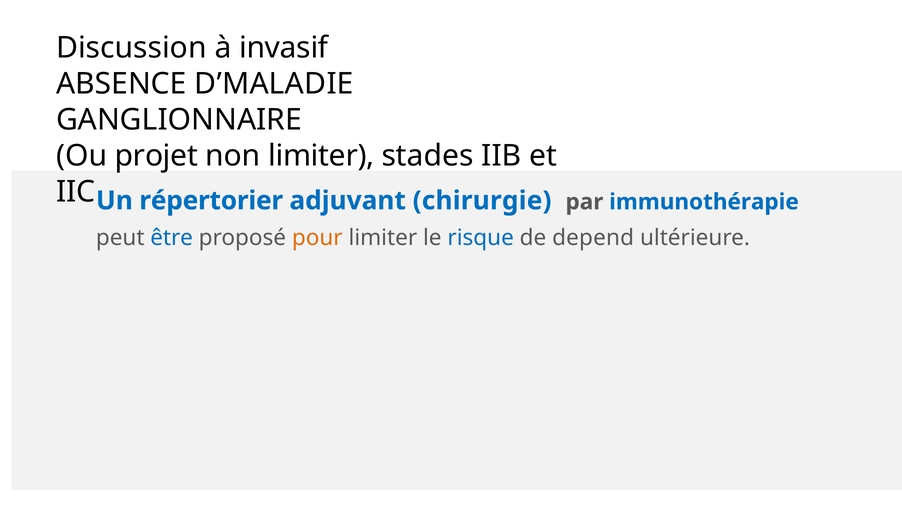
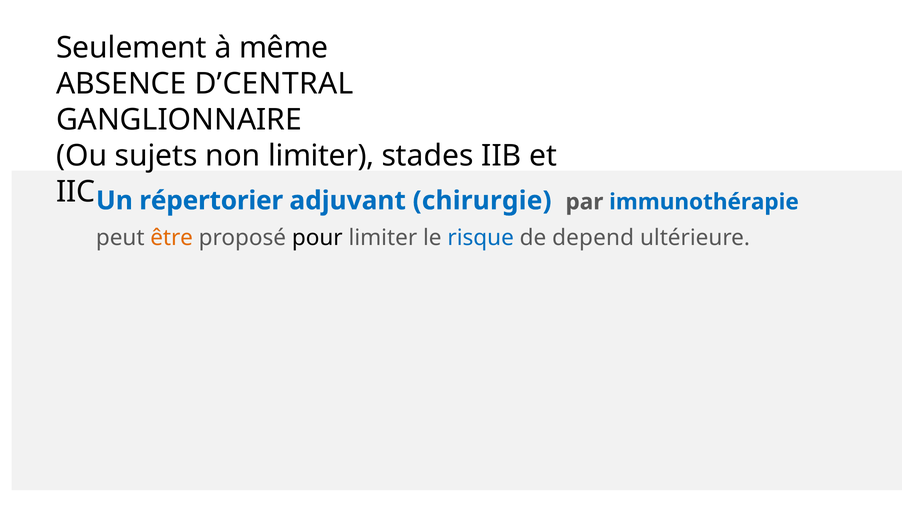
Discussion: Discussion -> Seulement
invasif: invasif -> même
D’MALADIE: D’MALADIE -> D’CENTRAL
projet: projet -> sujets
être colour: blue -> orange
pour colour: orange -> black
